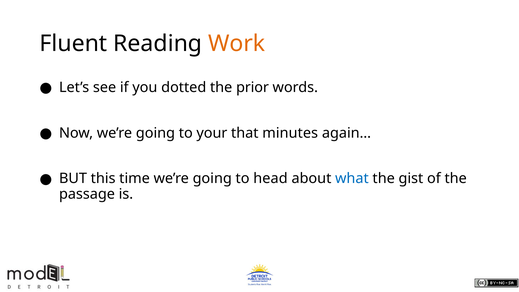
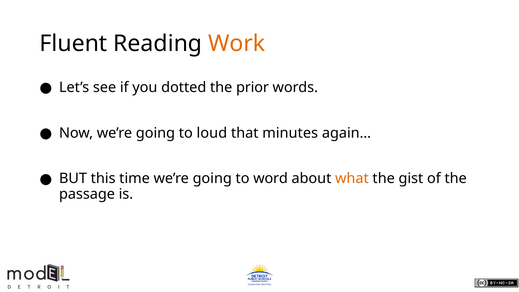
your: your -> loud
head: head -> word
what colour: blue -> orange
